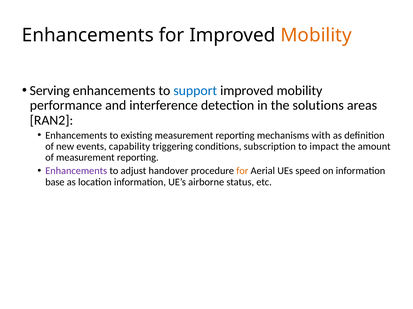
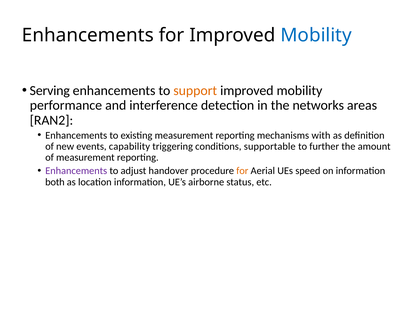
Mobility at (316, 35) colour: orange -> blue
support colour: blue -> orange
solutions: solutions -> networks
subscription: subscription -> supportable
impact: impact -> further
base: base -> both
